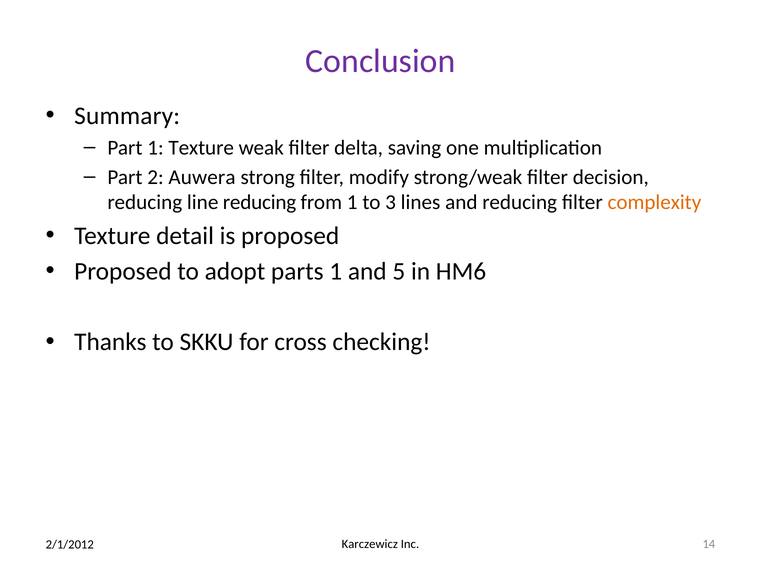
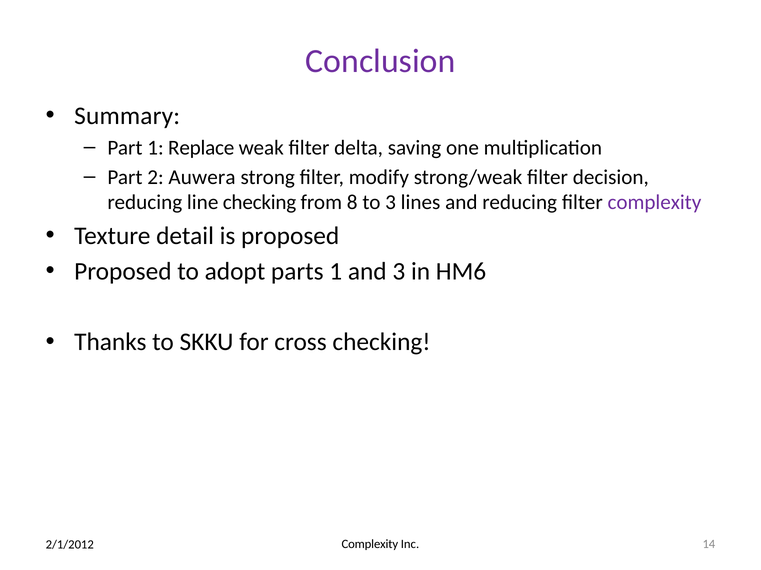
1 Texture: Texture -> Replace
line reducing: reducing -> checking
from 1: 1 -> 8
complexity at (654, 203) colour: orange -> purple
and 5: 5 -> 3
Karczewicz at (370, 545): Karczewicz -> Complexity
